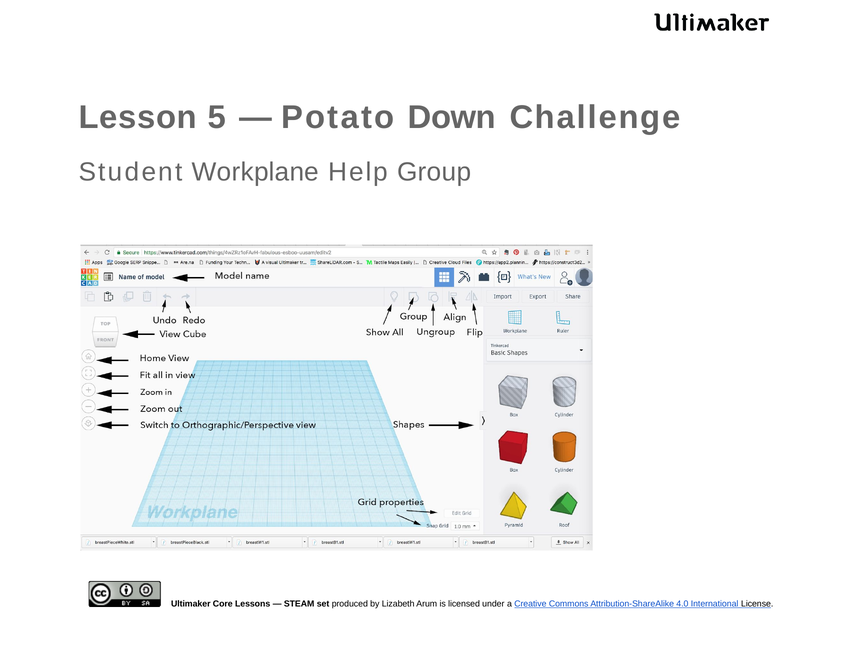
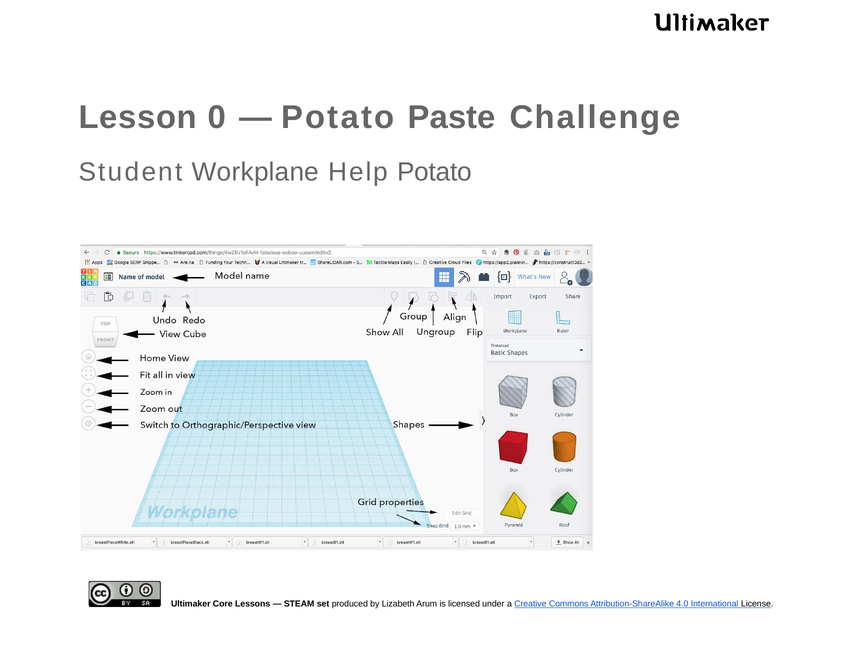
5: 5 -> 0
Down: Down -> Paste
Help Group: Group -> Potato
